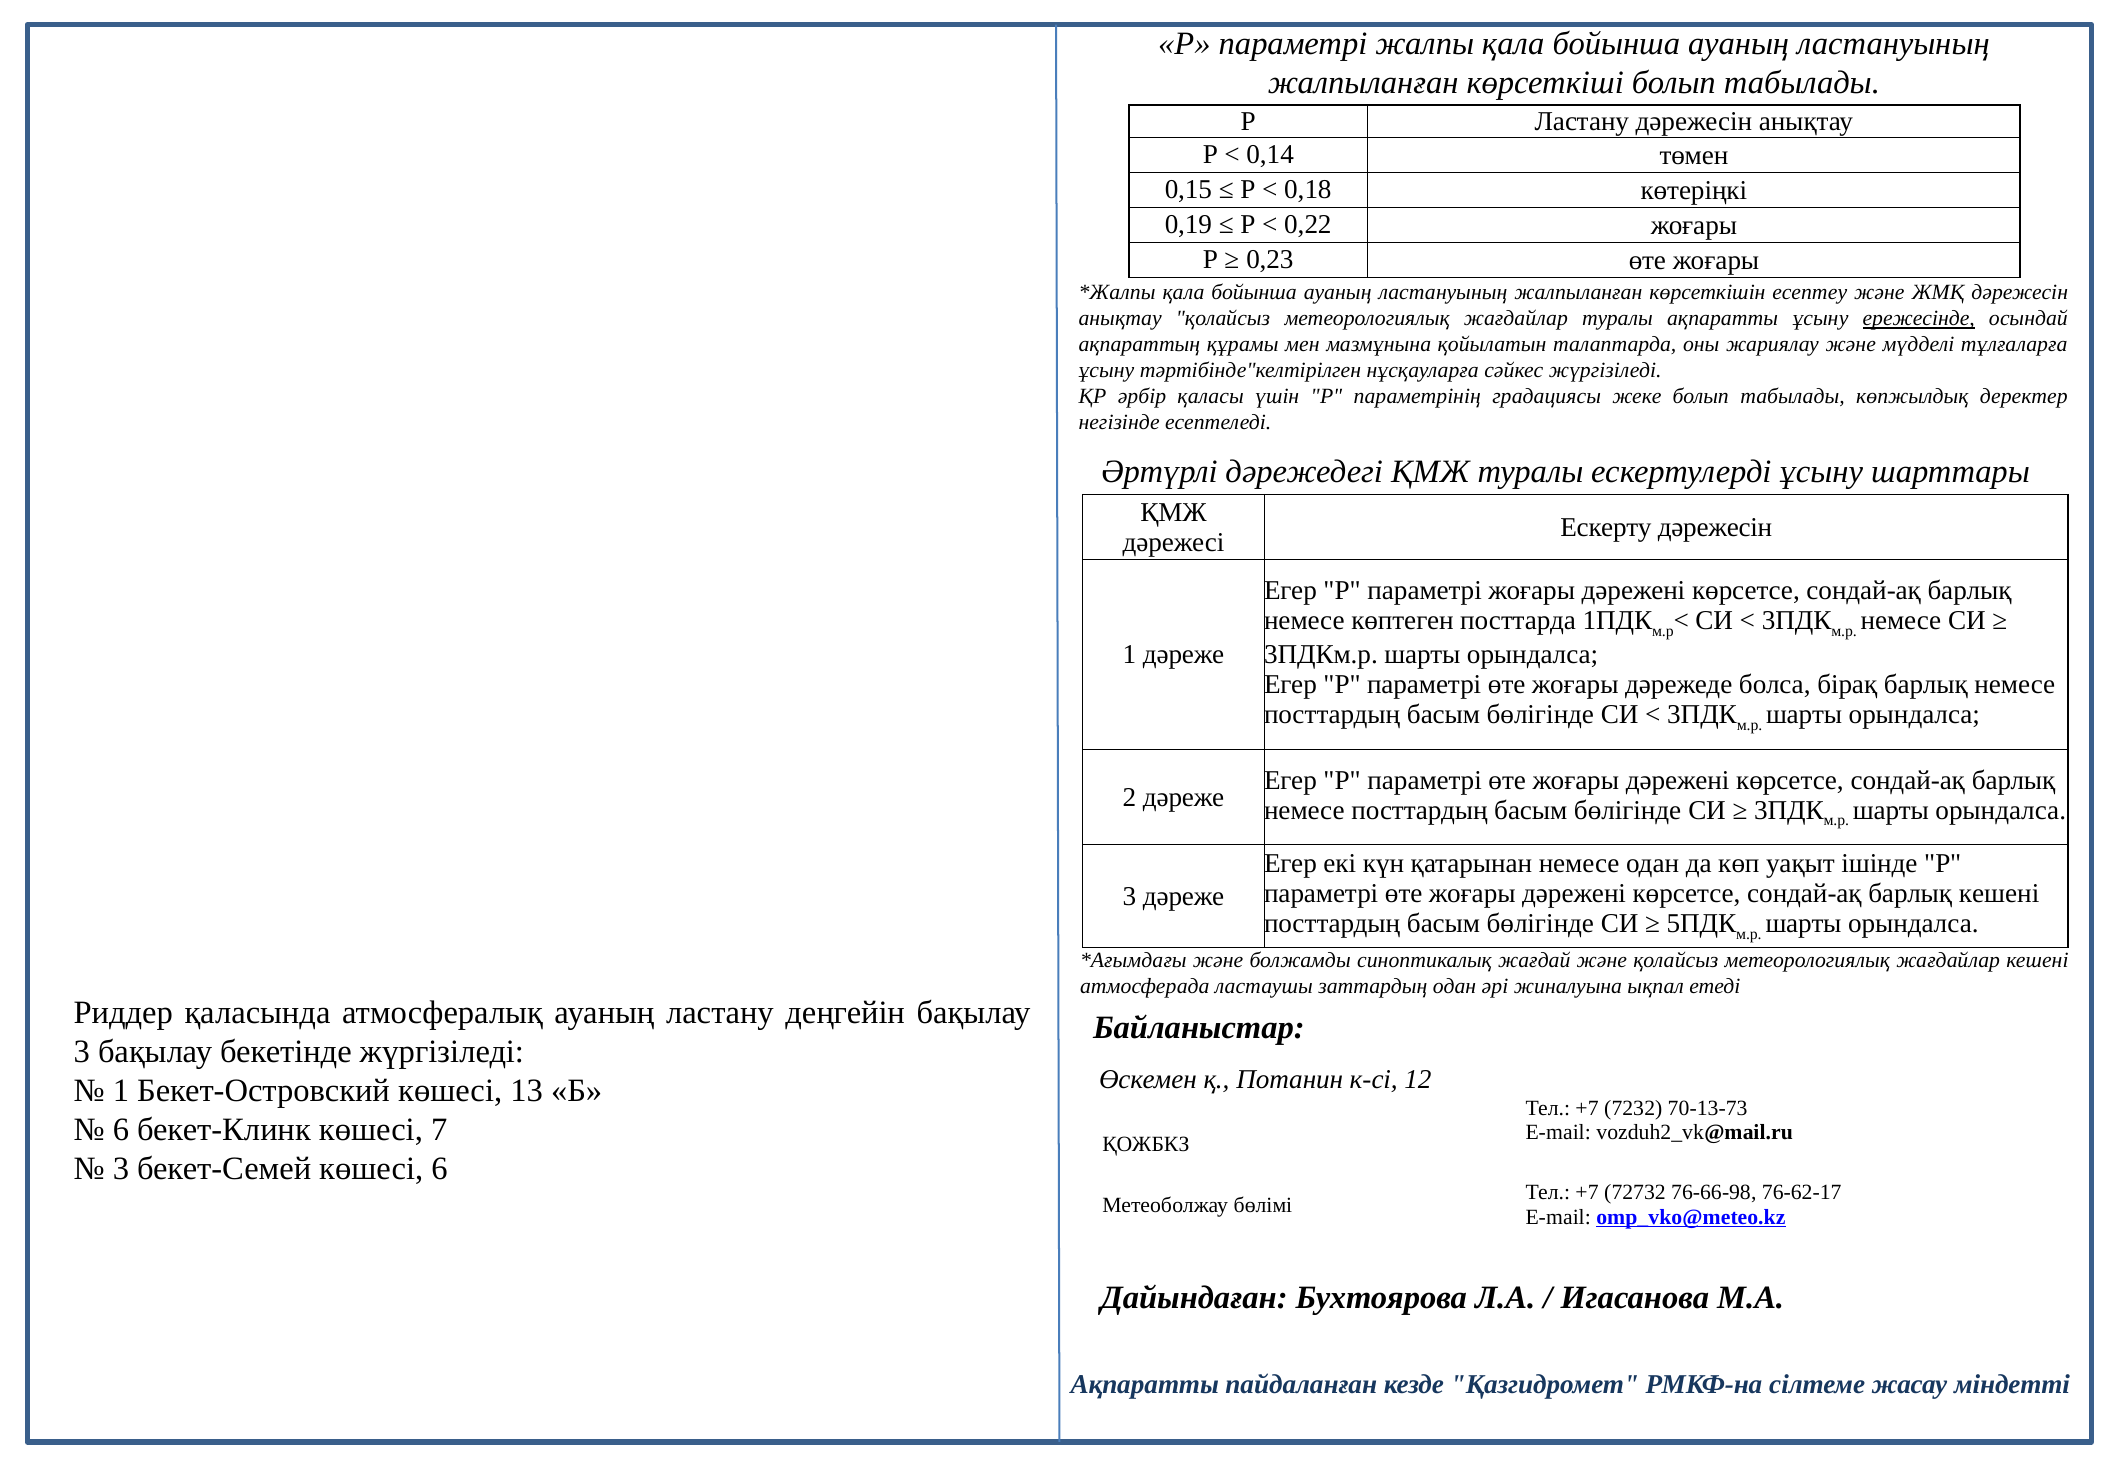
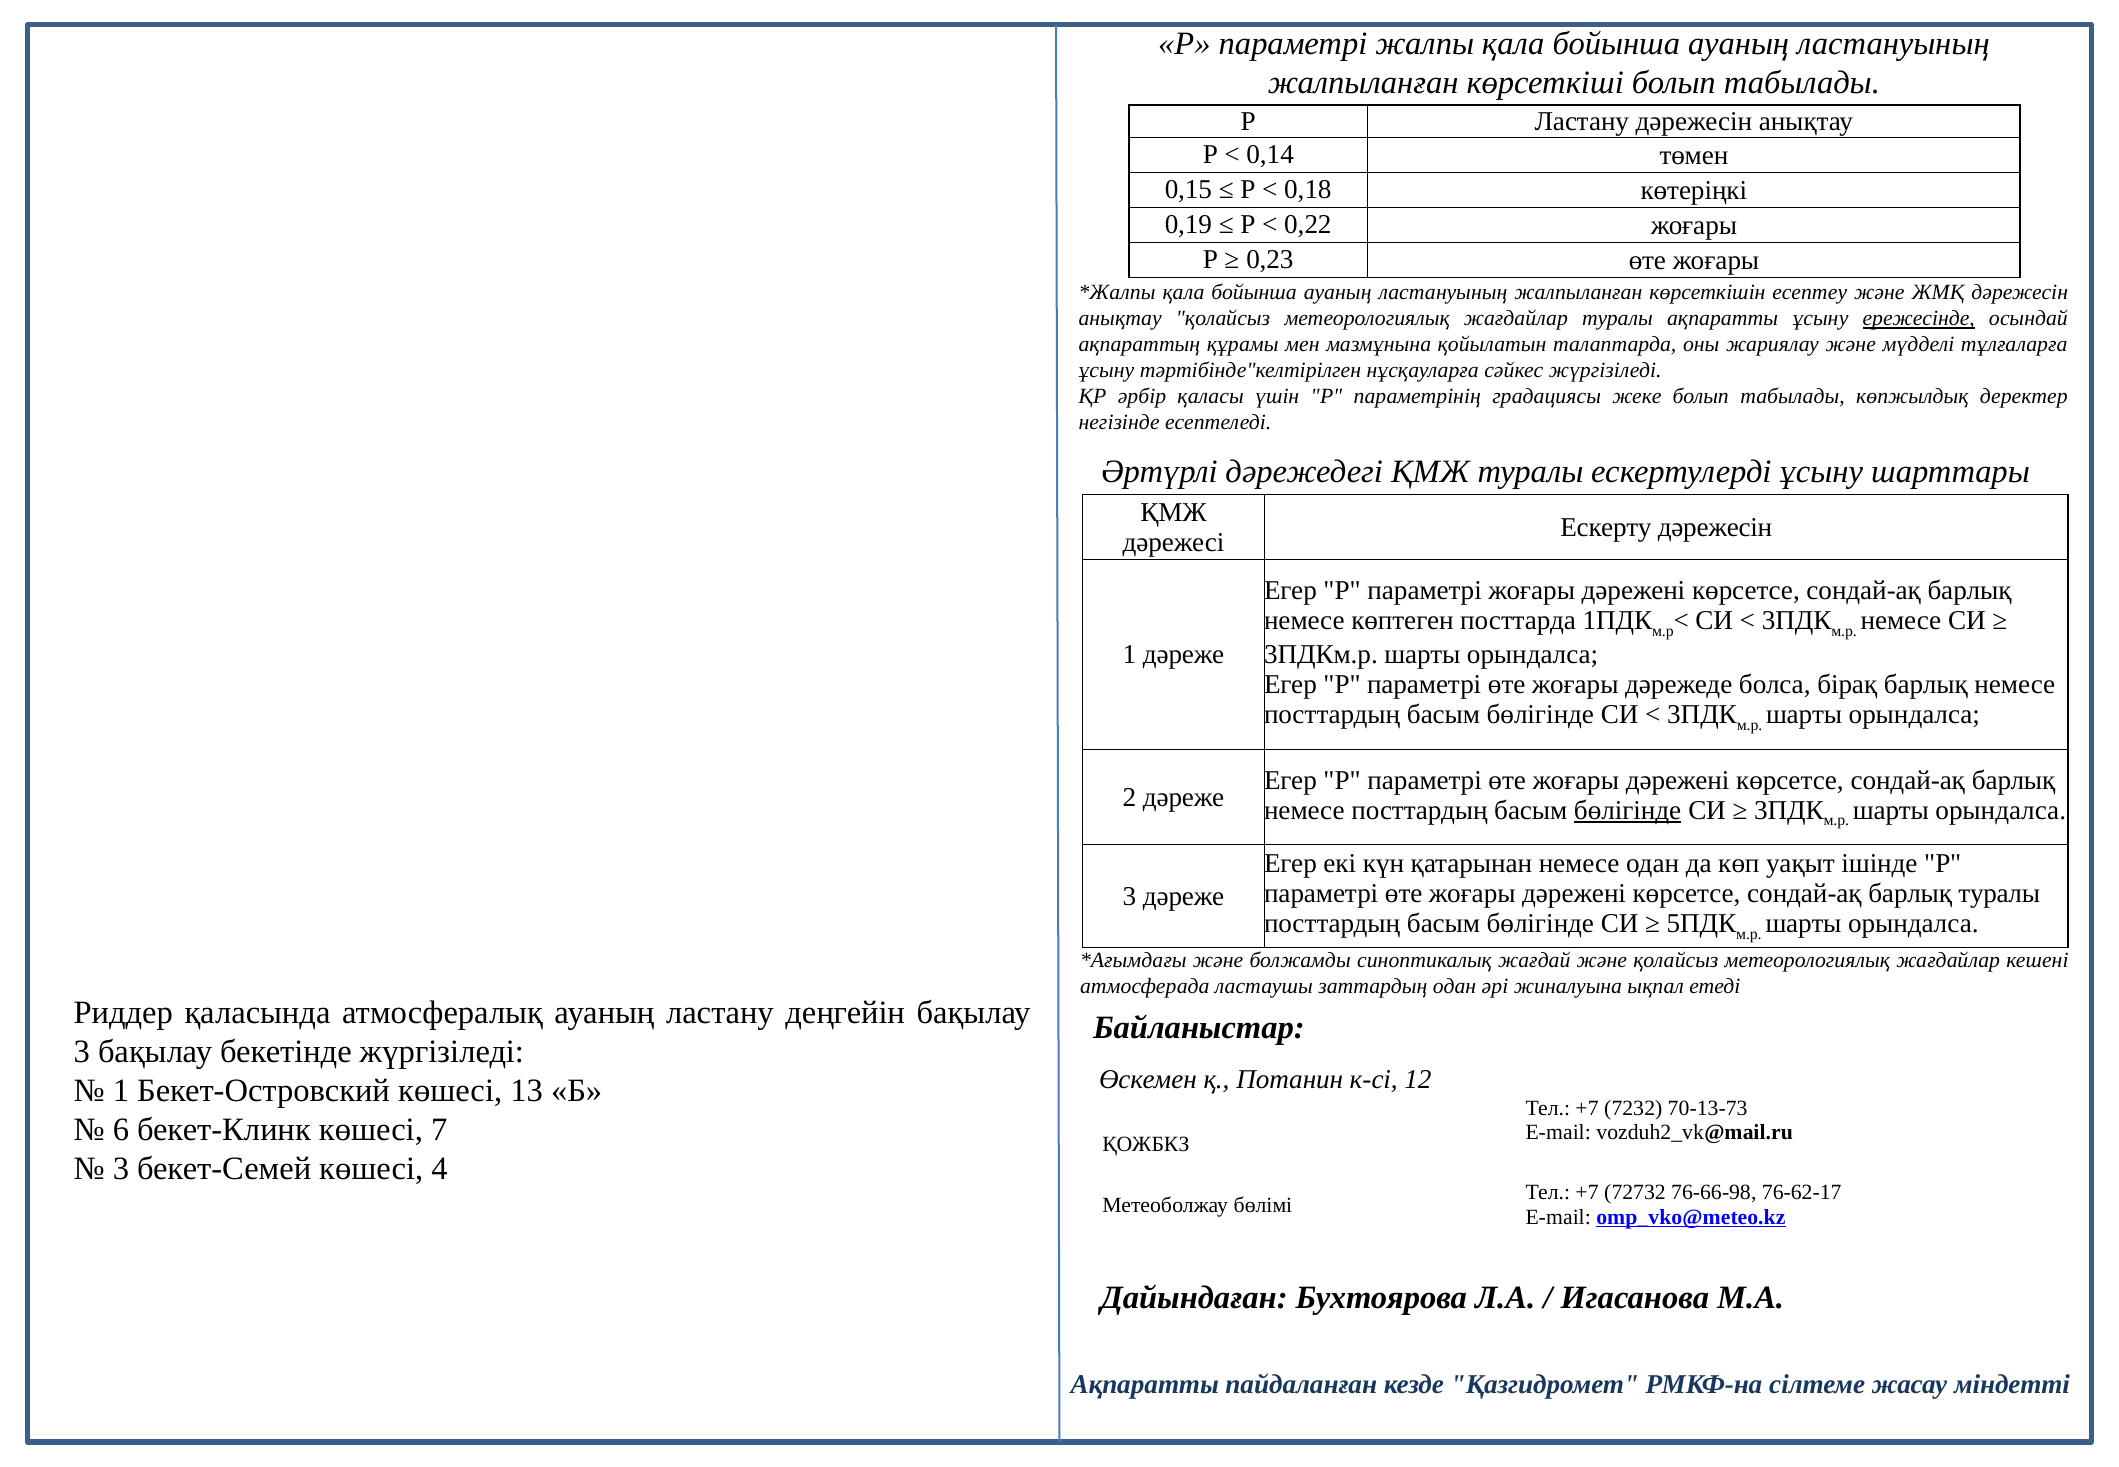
бөлігінде at (1628, 810) underline: none -> present
барлық кешені: кешені -> туралы
көшесі 6: 6 -> 4
